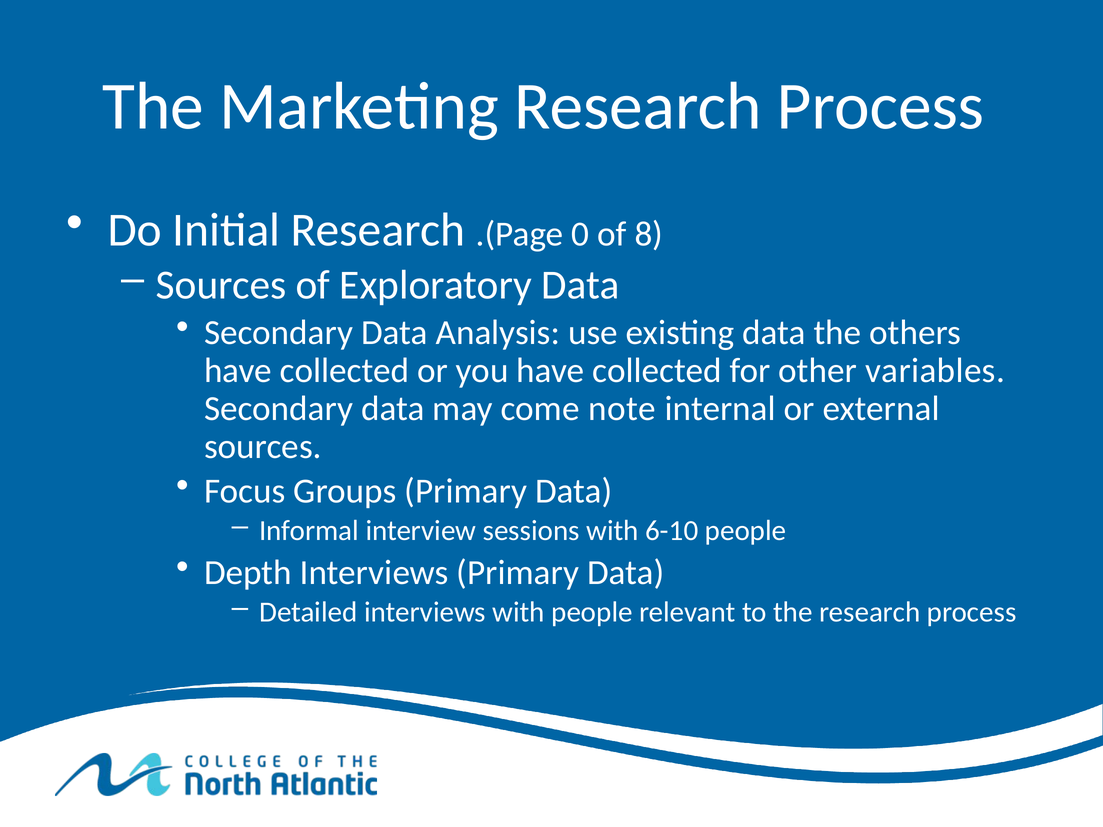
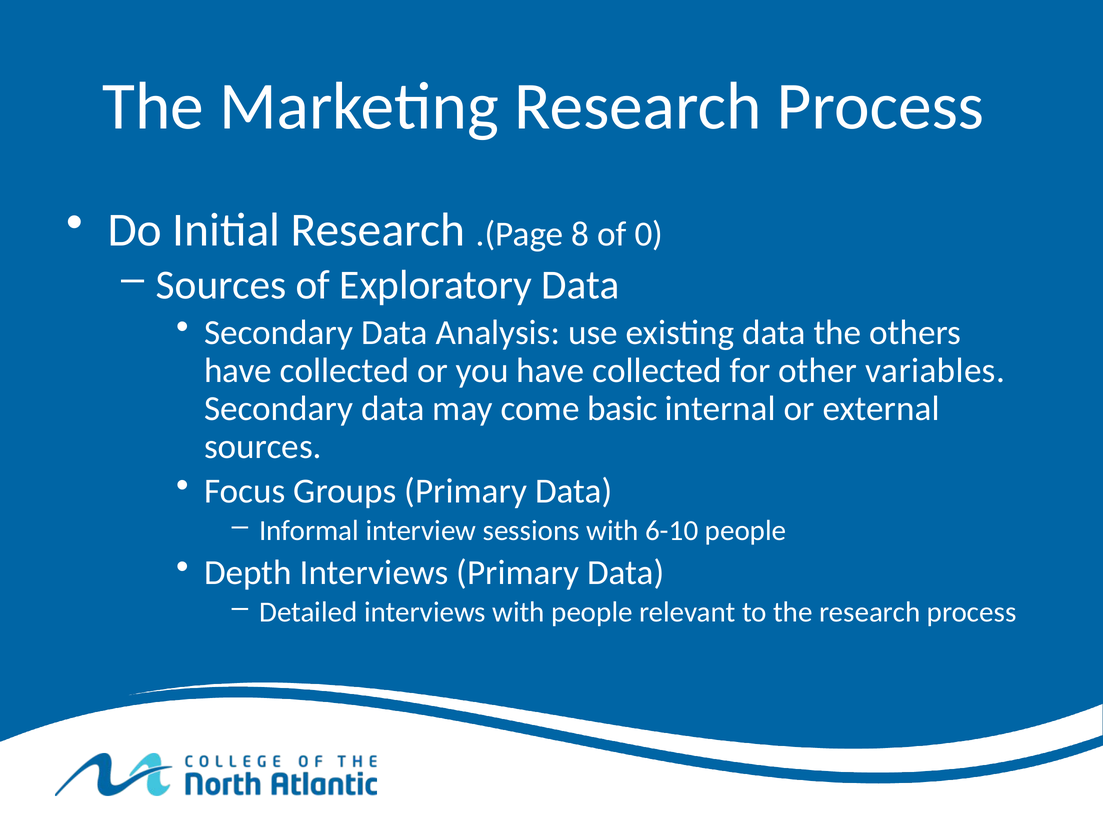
0: 0 -> 8
8: 8 -> 0
note: note -> basic
